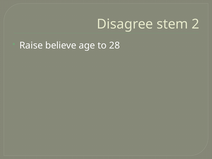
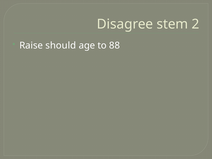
believe: believe -> should
28: 28 -> 88
